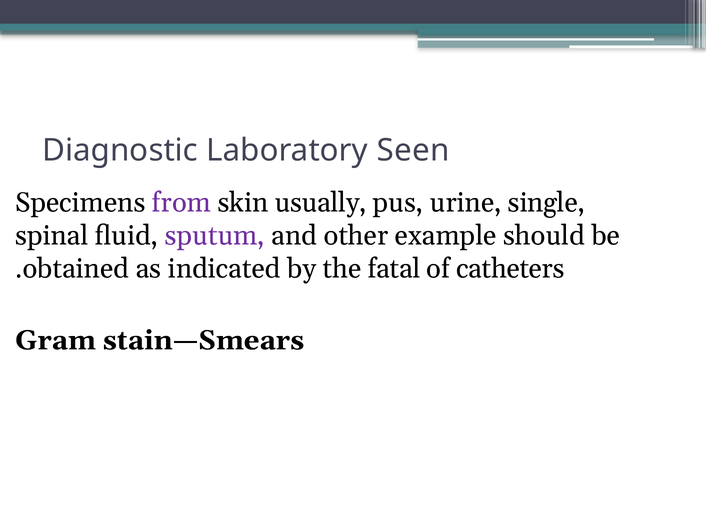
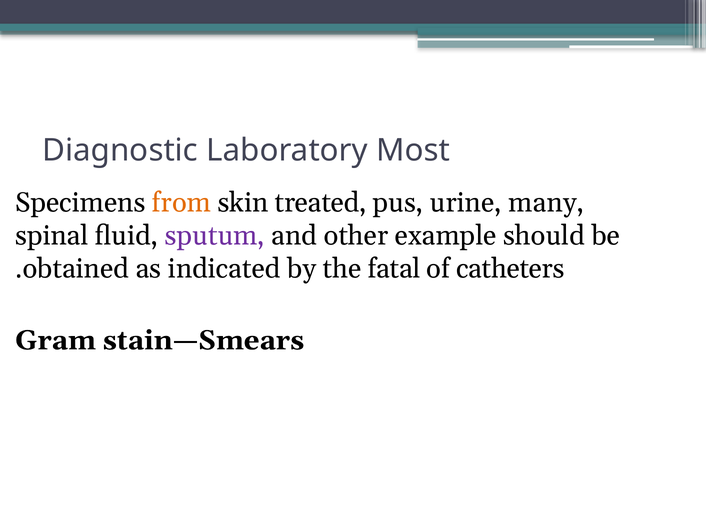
Seen: Seen -> Most
from colour: purple -> orange
usually: usually -> treated
single: single -> many
